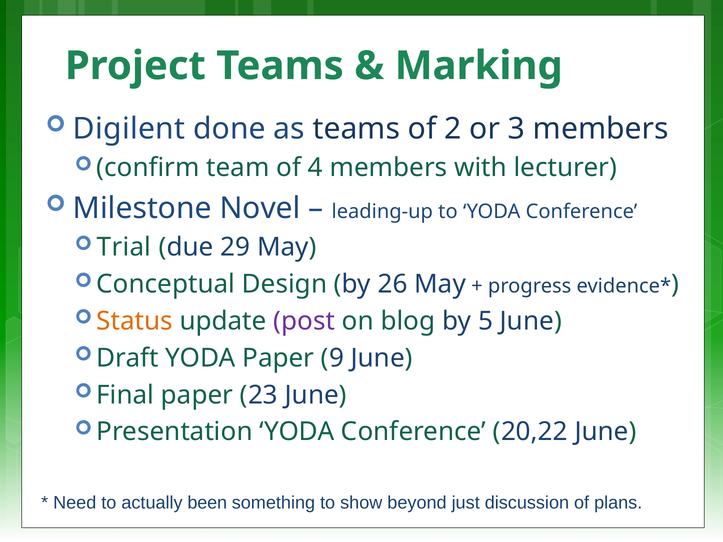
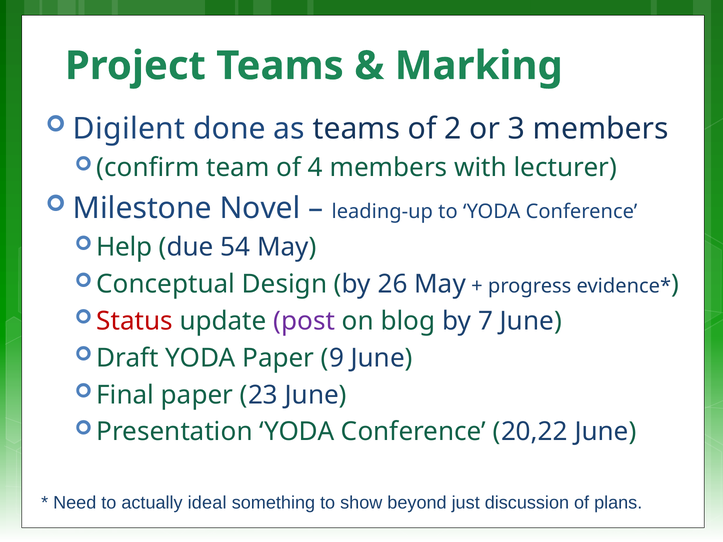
Trial: Trial -> Help
29: 29 -> 54
Status colour: orange -> red
5: 5 -> 7
been: been -> ideal
